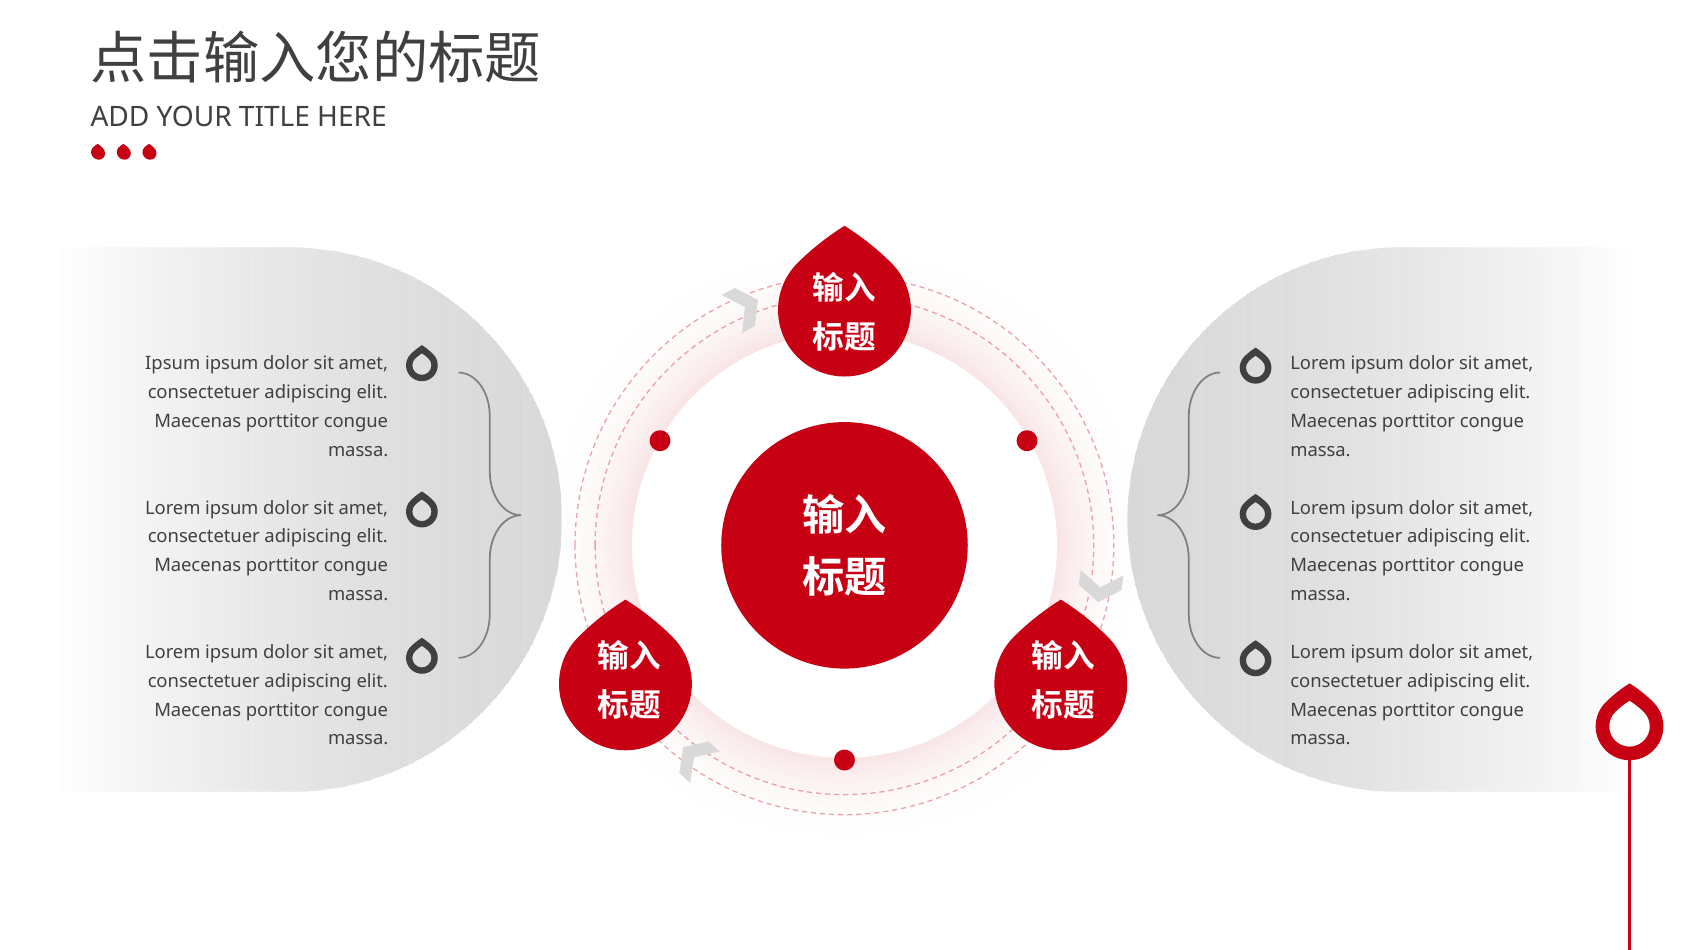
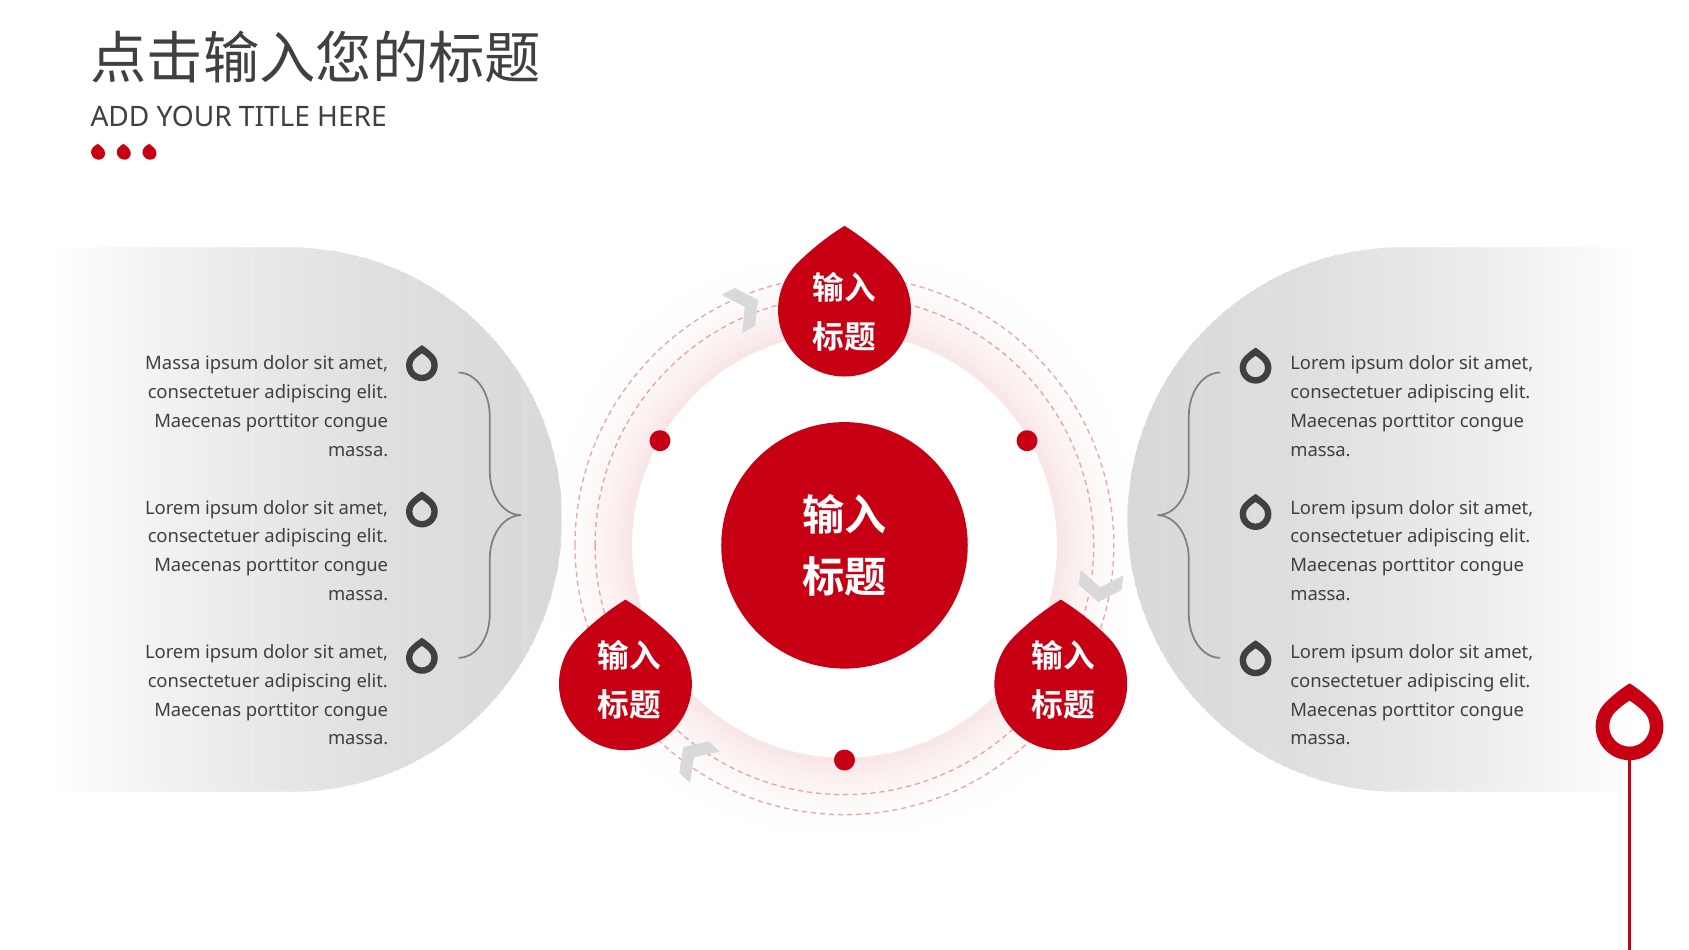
Ipsum at (173, 364): Ipsum -> Massa
